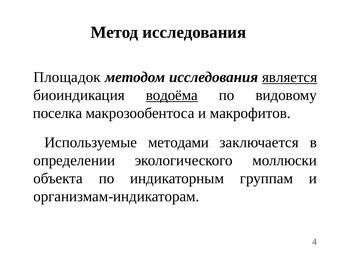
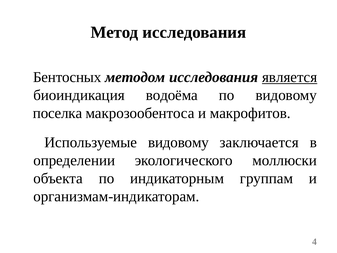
Площадок: Площадок -> Бентосных
водоёма underline: present -> none
Используемые методами: методами -> видовому
